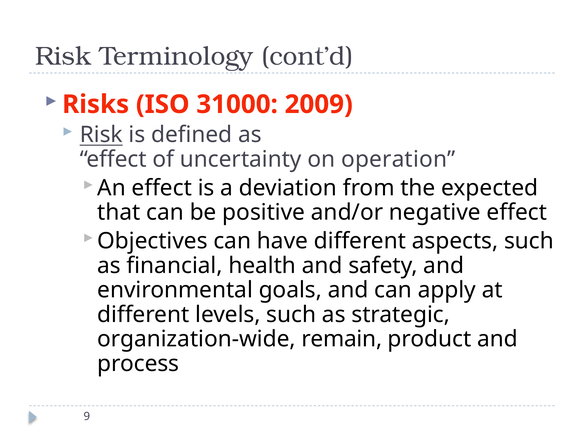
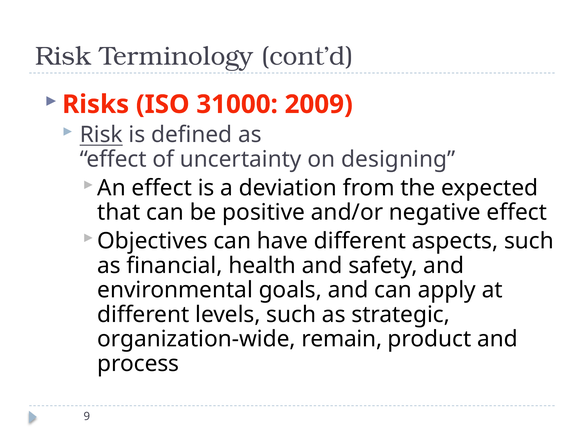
operation: operation -> designing
